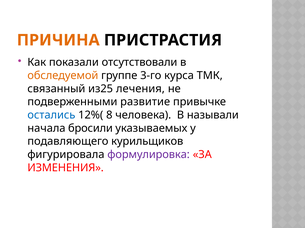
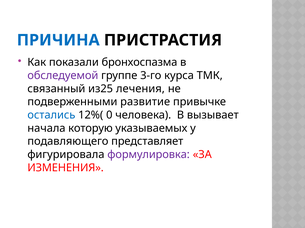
ПРИЧИНА colour: orange -> blue
отсутствовали: отсутствовали -> бронхоспазма
обследуемой colour: orange -> purple
8: 8 -> 0
называли: называли -> вызывает
бросили: бросили -> которую
курильщиков: курильщиков -> представляет
